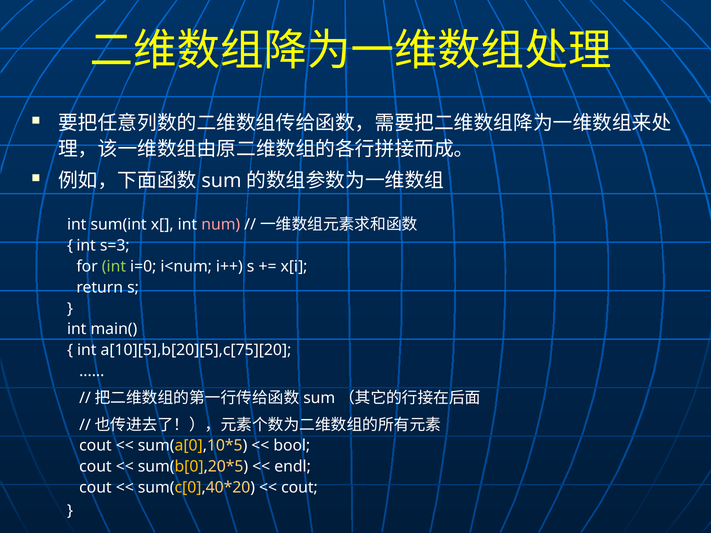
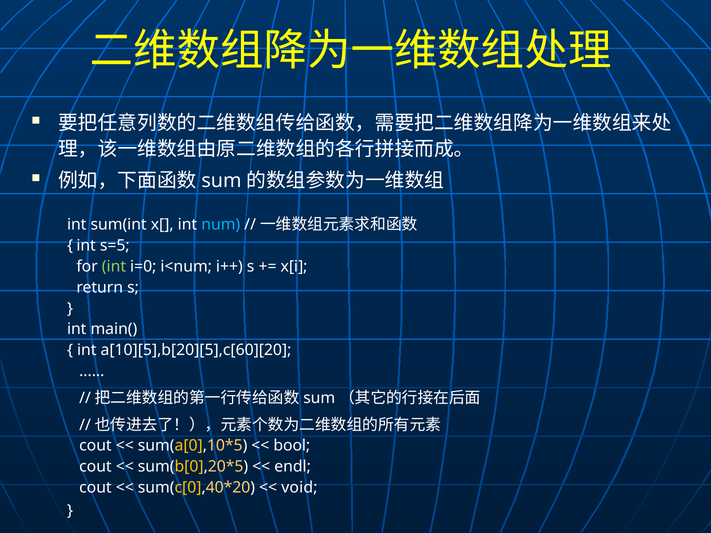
num colour: pink -> light blue
s=3: s=3 -> s=5
a[10][5],b[20][5],c[75][20: a[10][5],b[20][5],c[75][20 -> a[10][5],b[20][5],c[60][20
cout at (299, 488): cout -> void
